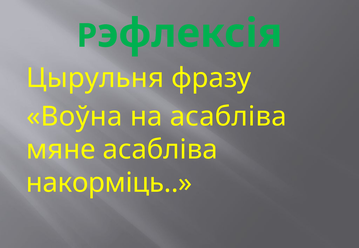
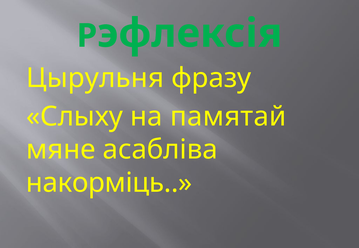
Воўна: Воўна -> Слыху
на асабліва: асабліва -> памятай
